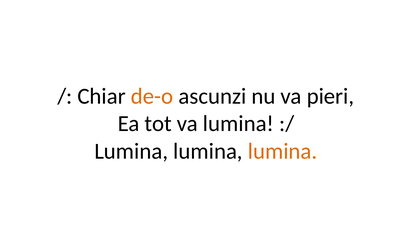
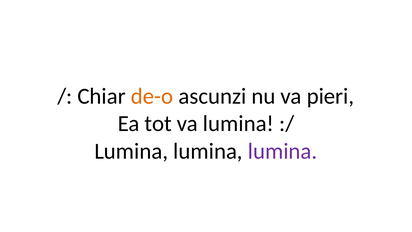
lumina at (283, 151) colour: orange -> purple
